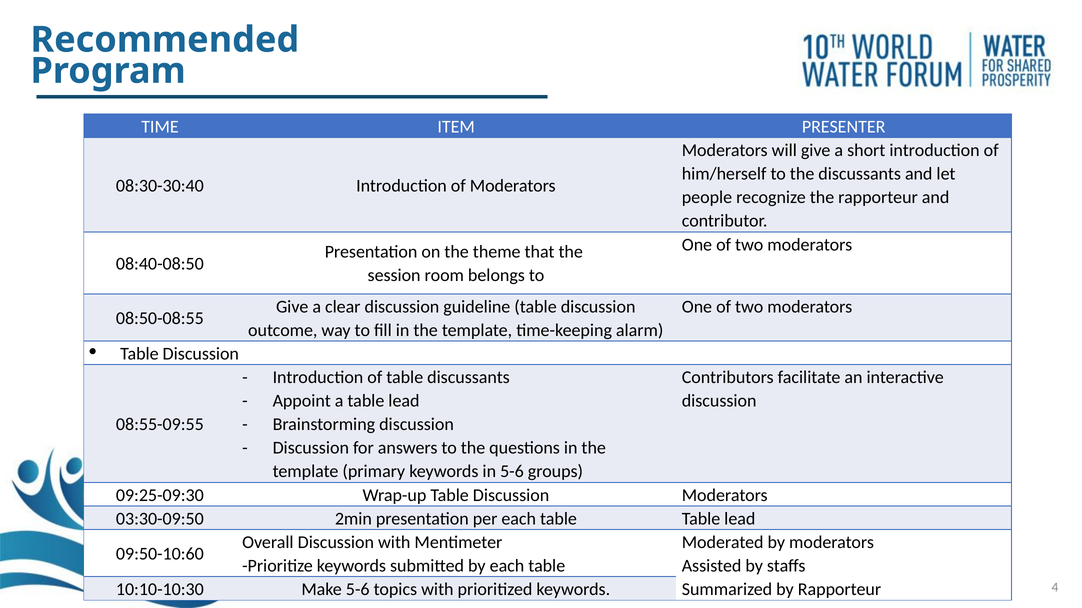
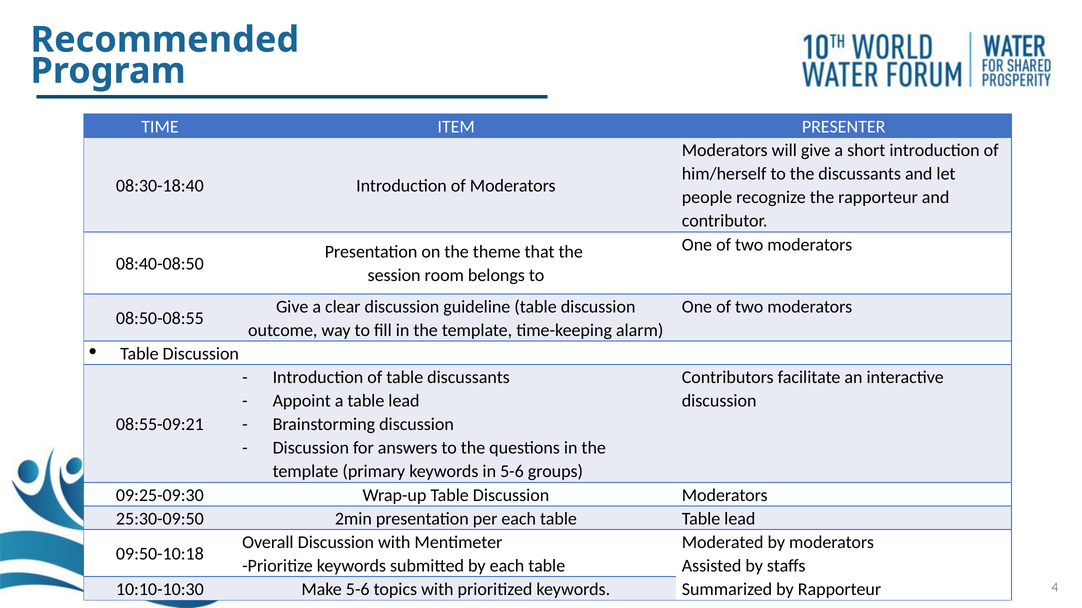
08:30-30:40: 08:30-30:40 -> 08:30-18:40
08:55-09:55: 08:55-09:55 -> 08:55-09:21
03:30-09:50: 03:30-09:50 -> 25:30-09:50
09:50-10:60: 09:50-10:60 -> 09:50-10:18
